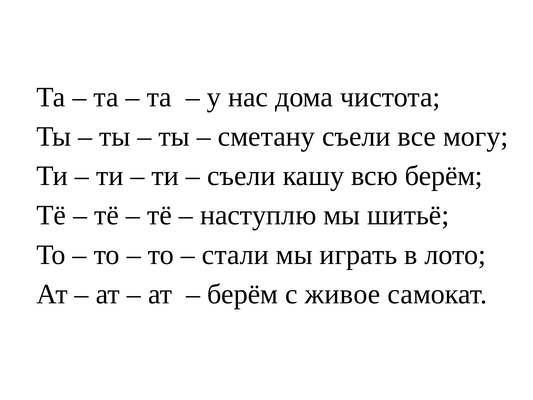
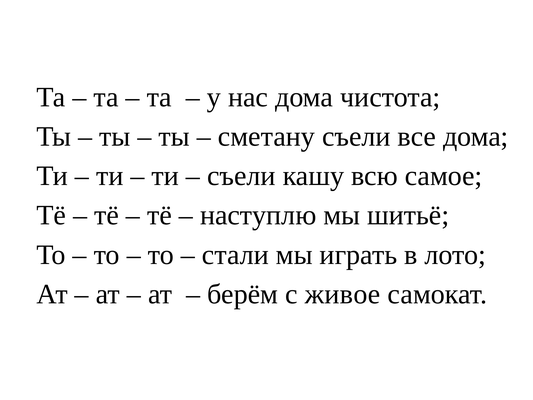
все могу: могу -> дома
всю берём: берём -> самое
